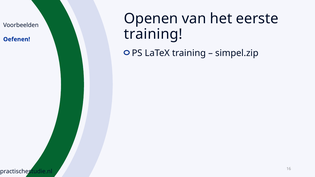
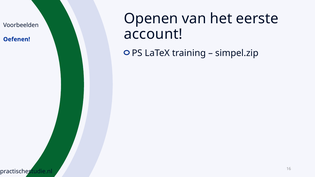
training at (153, 34): training -> account
